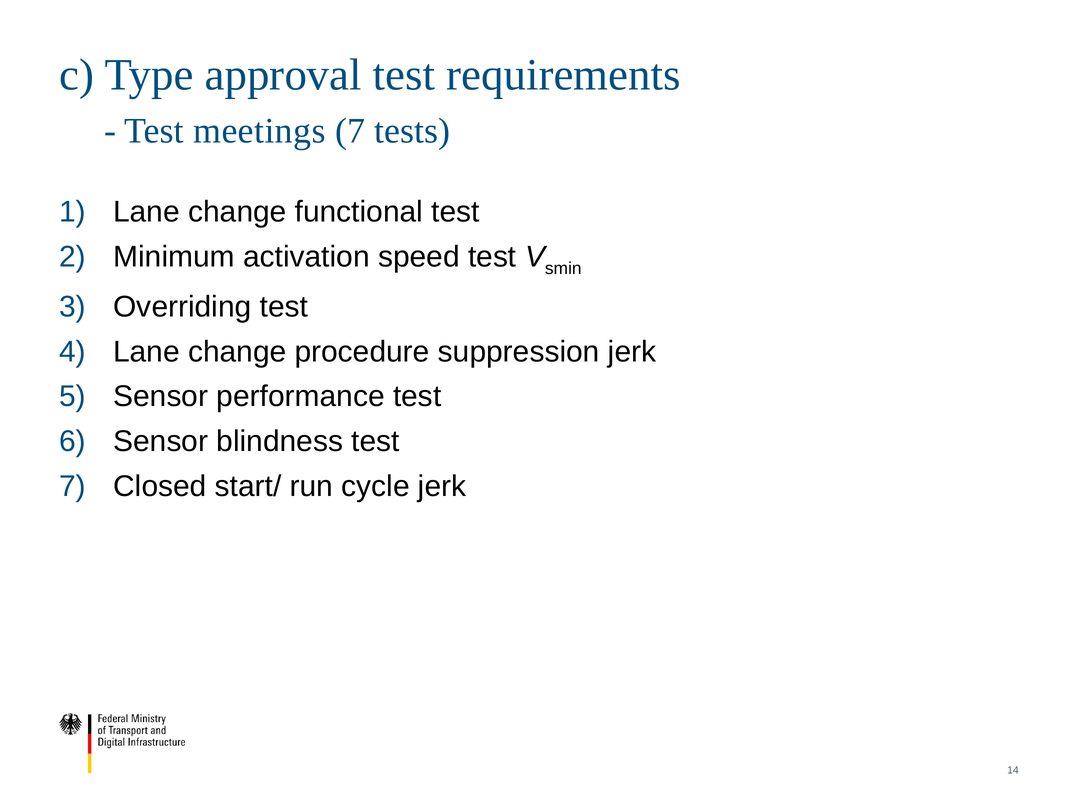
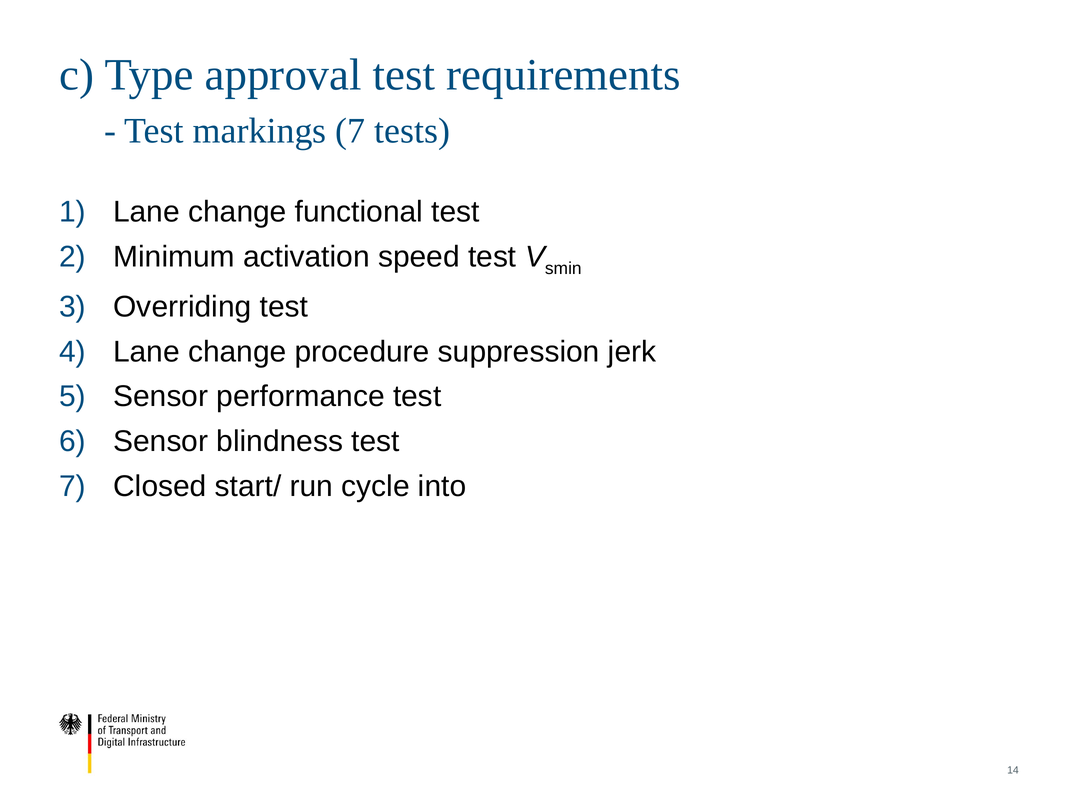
meetings: meetings -> markings
cycle jerk: jerk -> into
